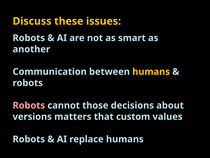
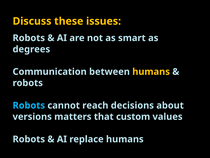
another: another -> degrees
Robots at (29, 105) colour: pink -> light blue
those: those -> reach
